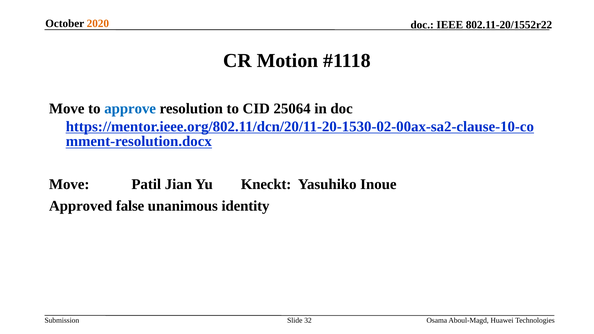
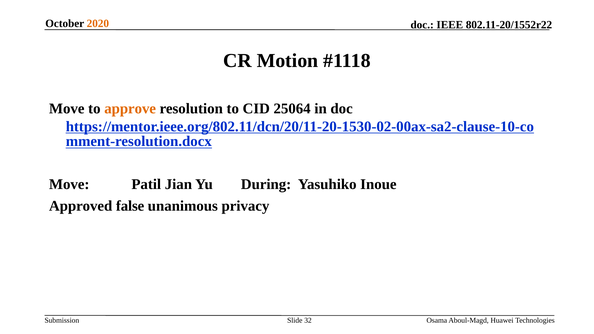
approve colour: blue -> orange
Kneckt: Kneckt -> During
identity: identity -> privacy
